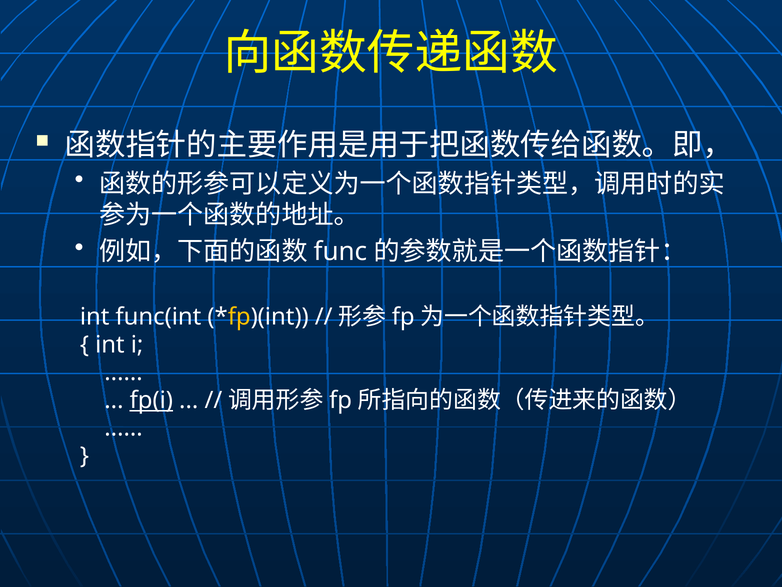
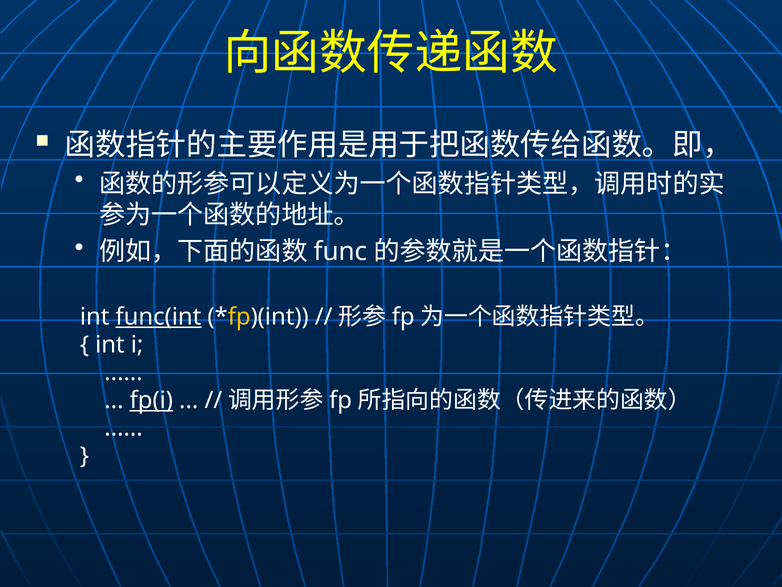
func(int underline: none -> present
